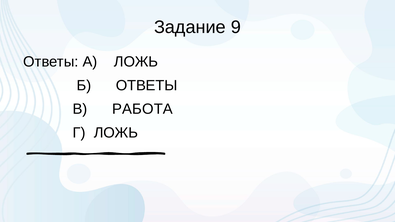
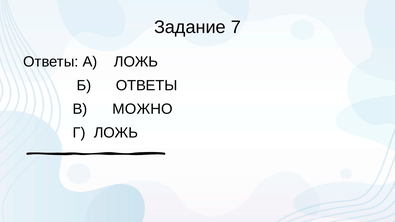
9: 9 -> 7
РАБОТА: РАБОТА -> МОЖНО
